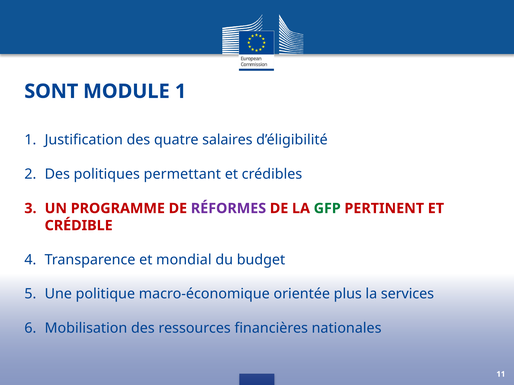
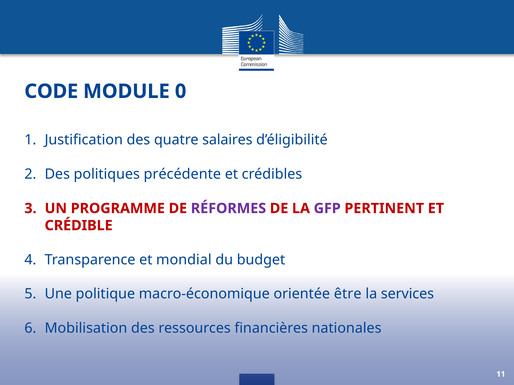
SONT: SONT -> CODE
MODULE 1: 1 -> 0
permettant: permettant -> précédente
GFP colour: green -> purple
plus: plus -> être
